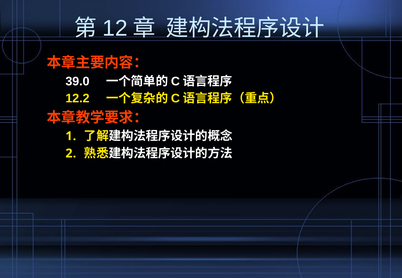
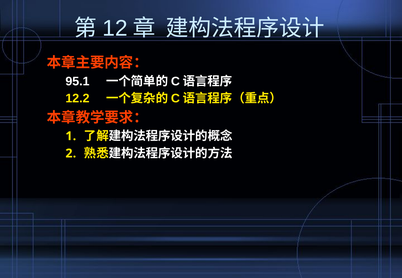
39.0: 39.0 -> 95.1
